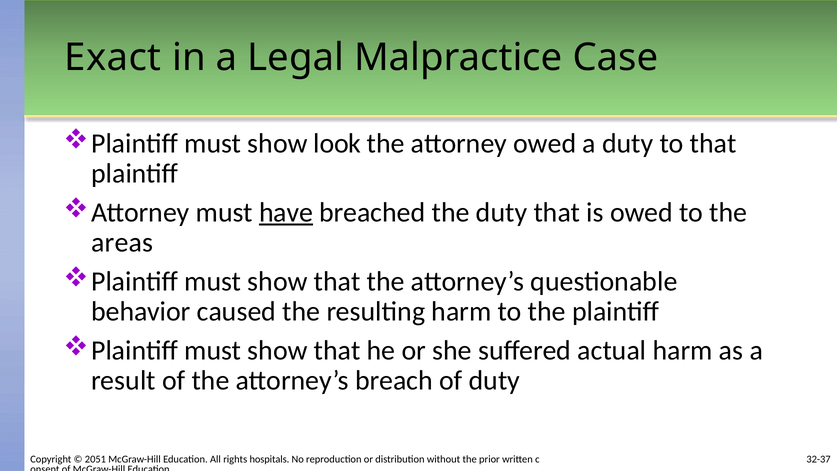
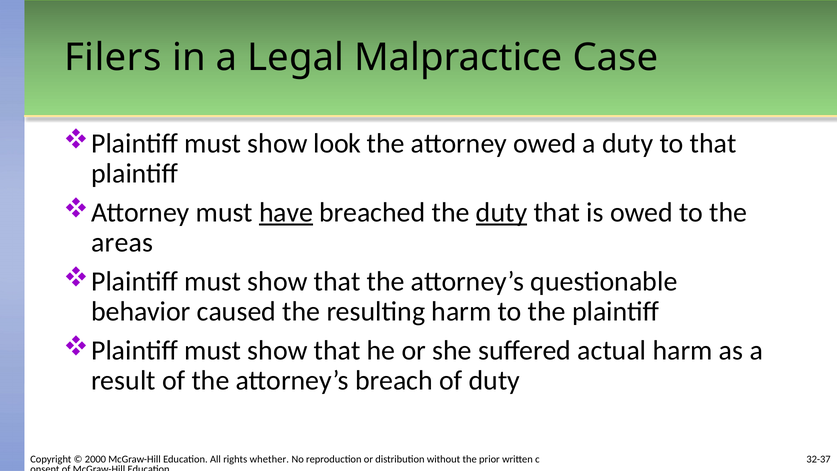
Exact: Exact -> Filers
duty at (502, 212) underline: none -> present
2051: 2051 -> 2000
hospitals: hospitals -> whether
